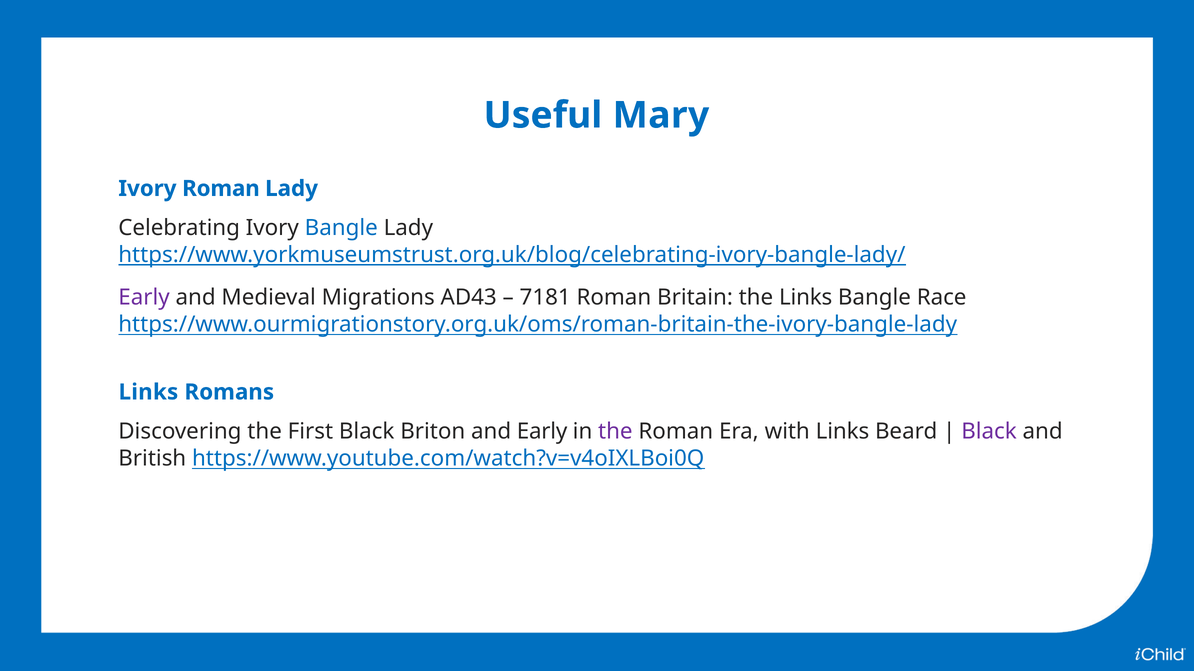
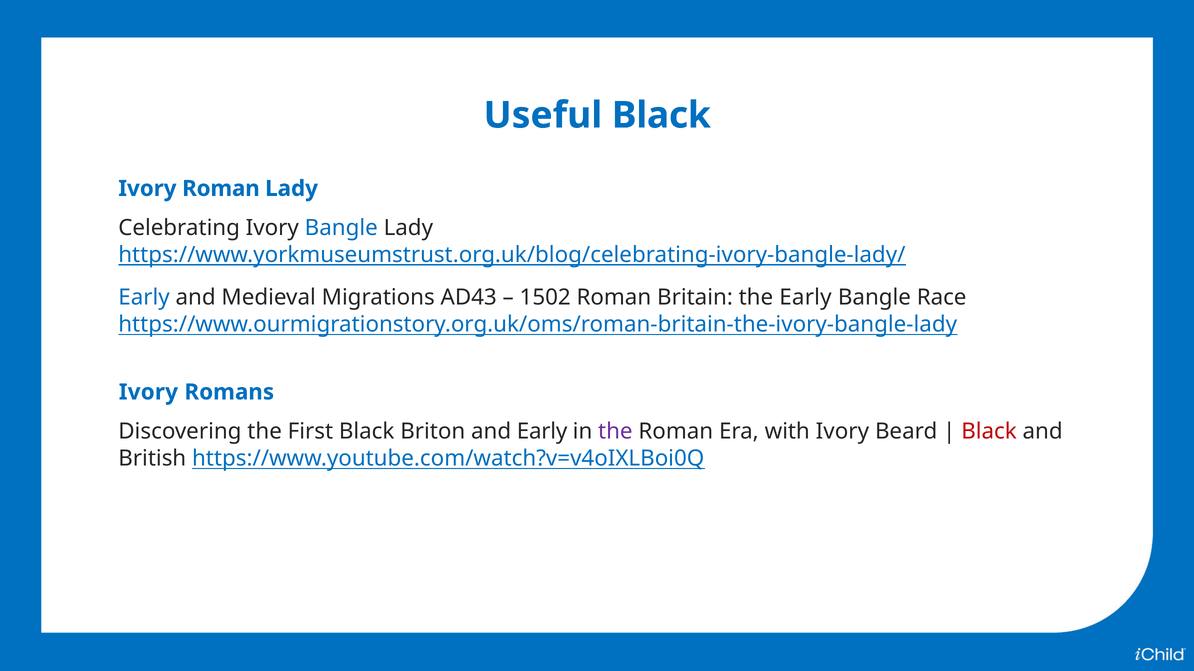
Useful Mary: Mary -> Black
Early at (144, 298) colour: purple -> blue
7181: 7181 -> 1502
the Links: Links -> Early
Links at (148, 392): Links -> Ivory
with Links: Links -> Ivory
Black at (989, 432) colour: purple -> red
